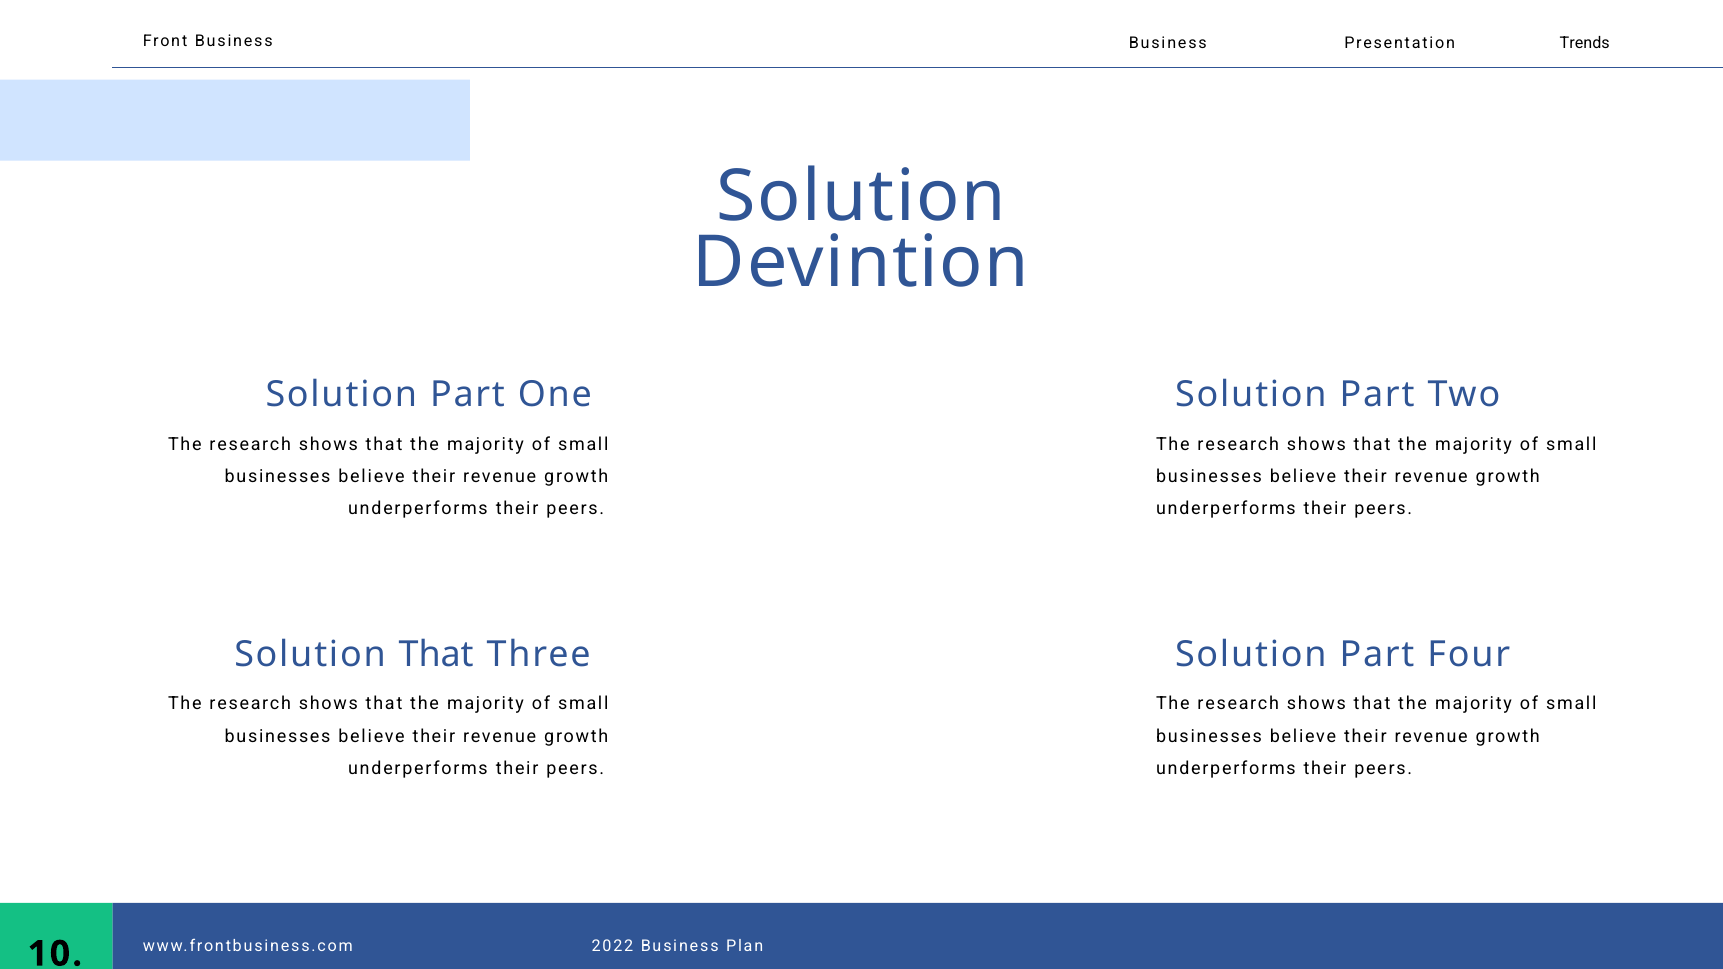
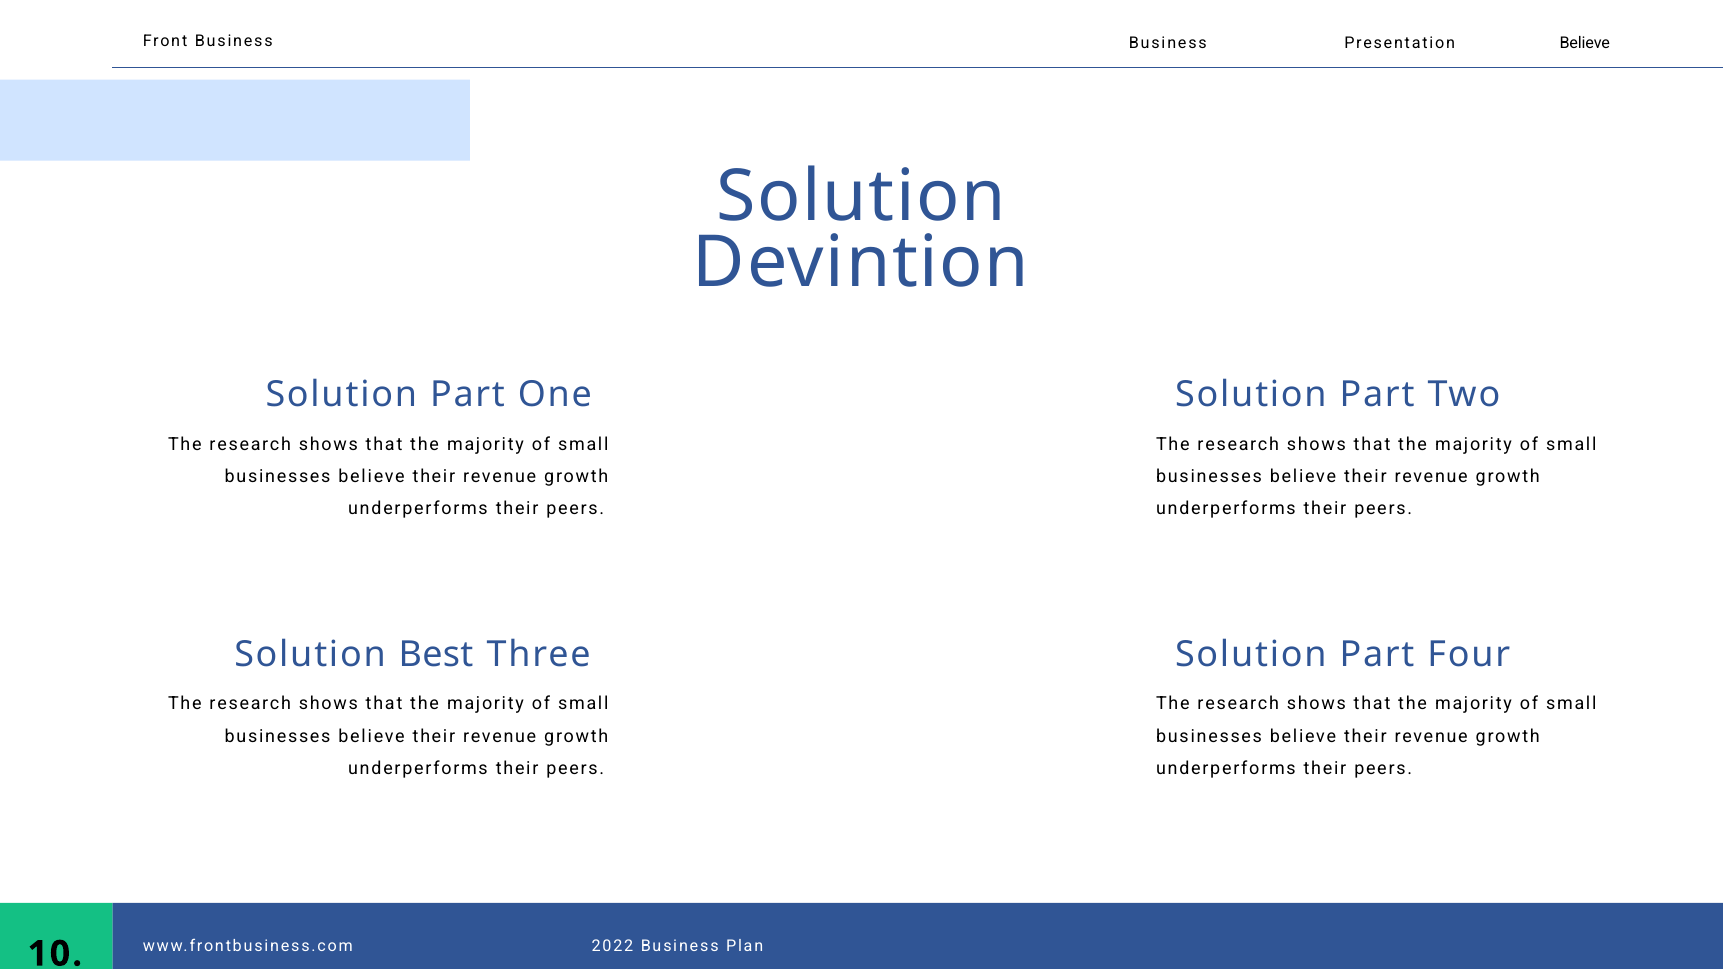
Presentation Trends: Trends -> Believe
Solution That: That -> Best
